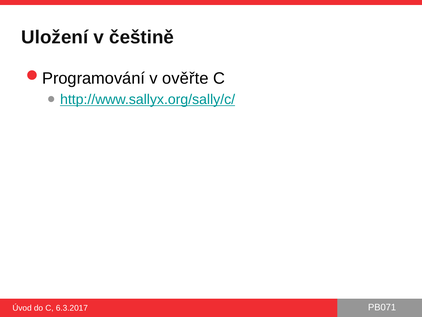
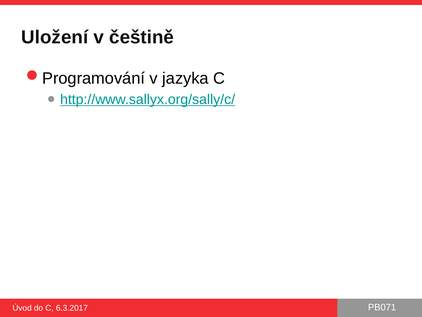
ověřte: ověřte -> jazyka
